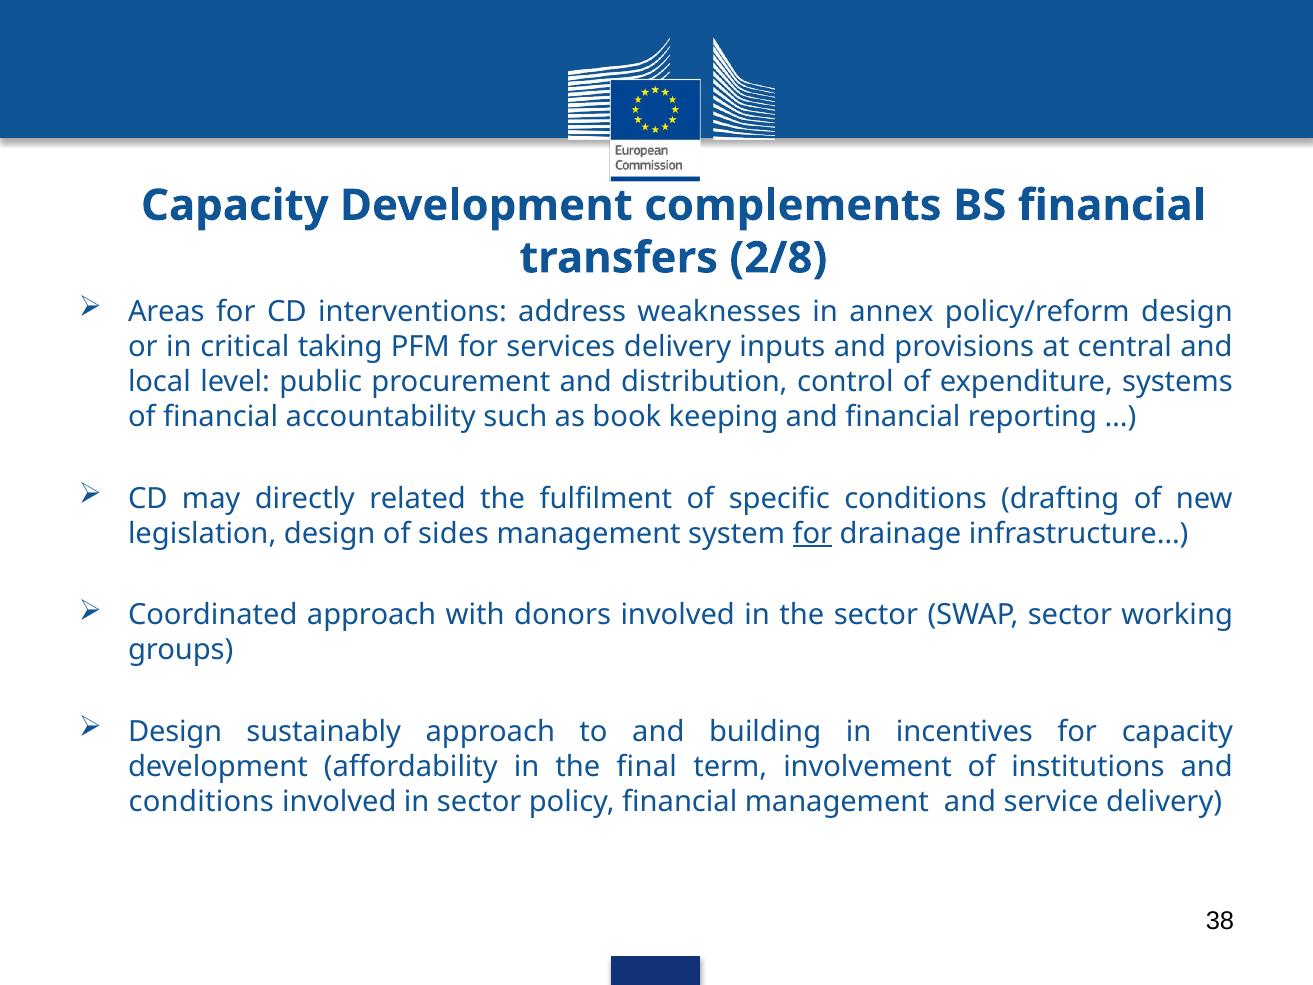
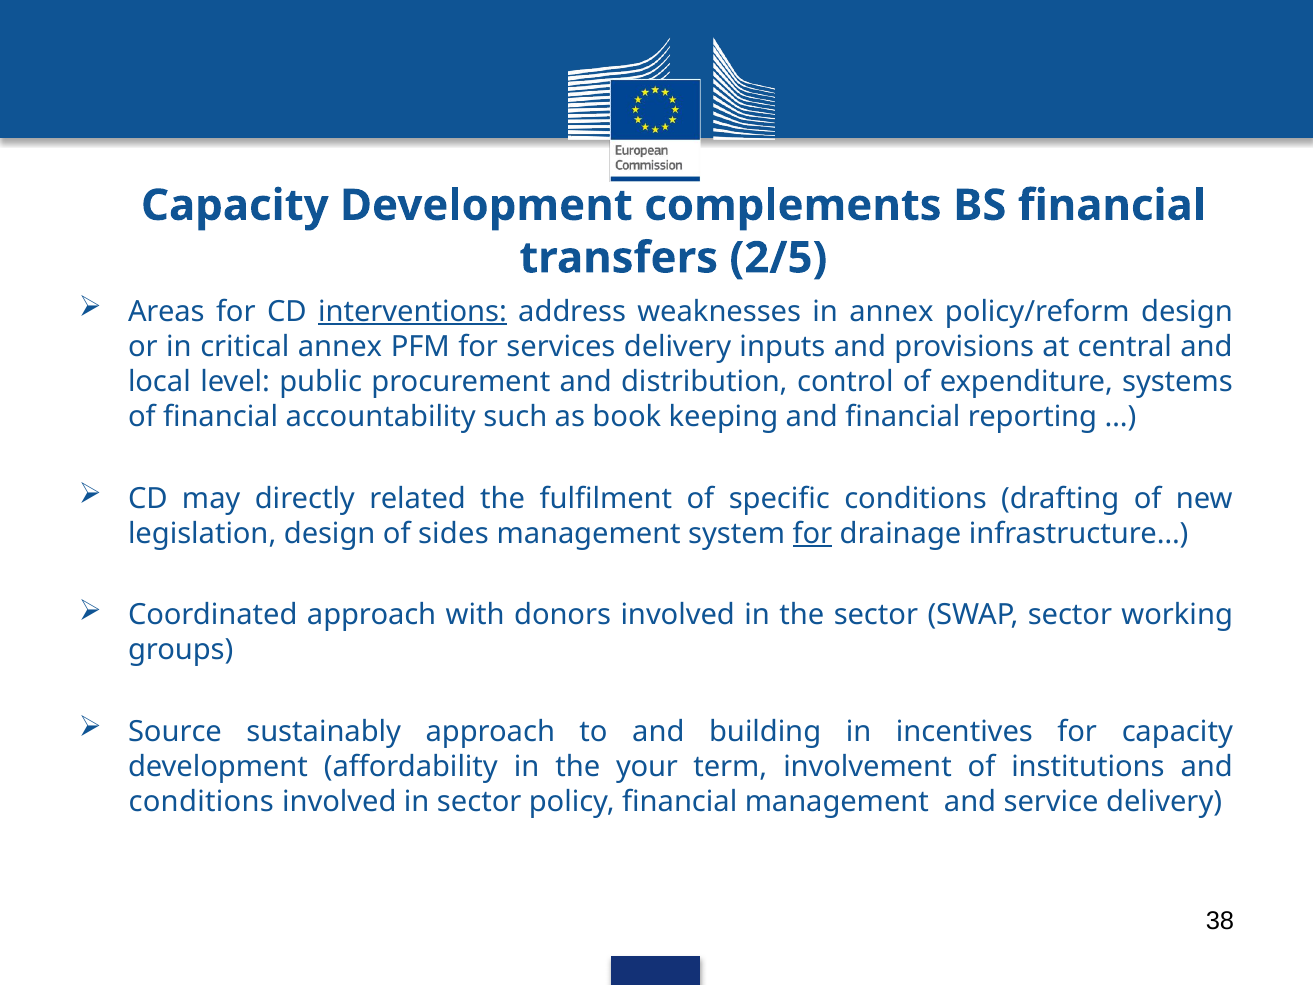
2/8: 2/8 -> 2/5
interventions underline: none -> present
critical taking: taking -> annex
Design at (175, 732): Design -> Source
final: final -> your
